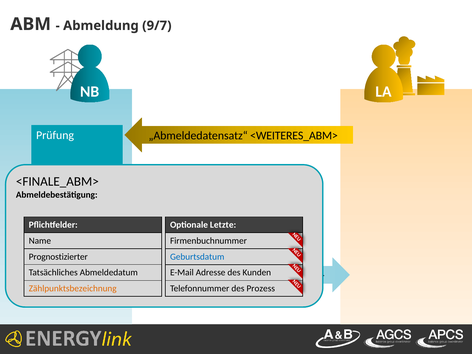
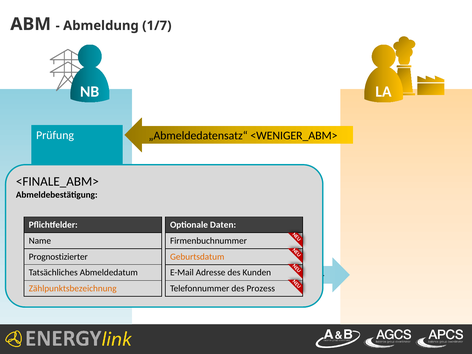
9/7: 9/7 -> 1/7
<WEITERES_ABM>: <WEITERES_ABM> -> <WENIGER_ABM>
Letzte: Letzte -> Daten
Geburtsdatum colour: blue -> orange
